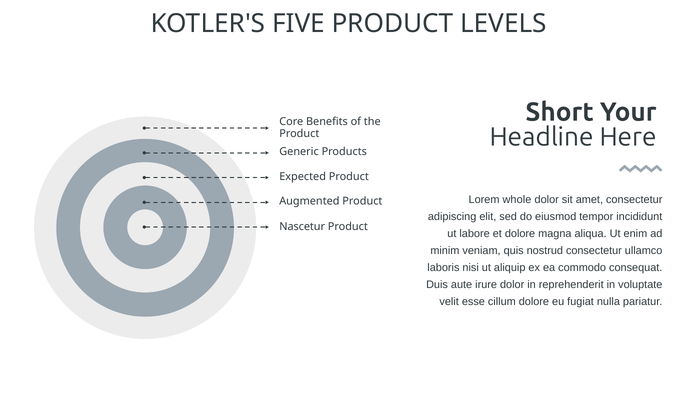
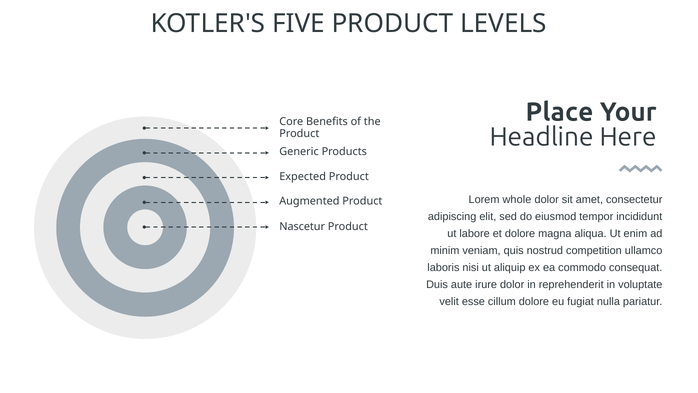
Short: Short -> Place
nostrud consectetur: consectetur -> competition
